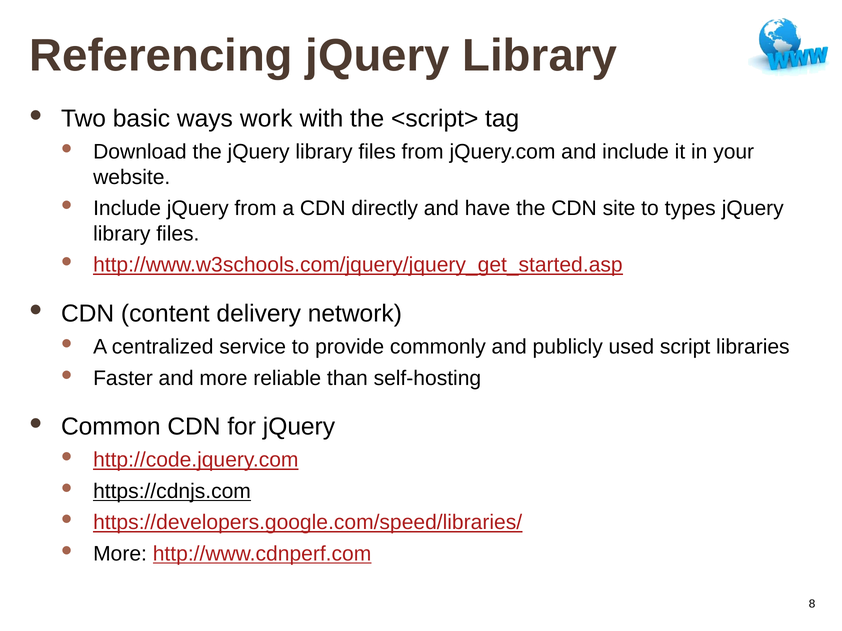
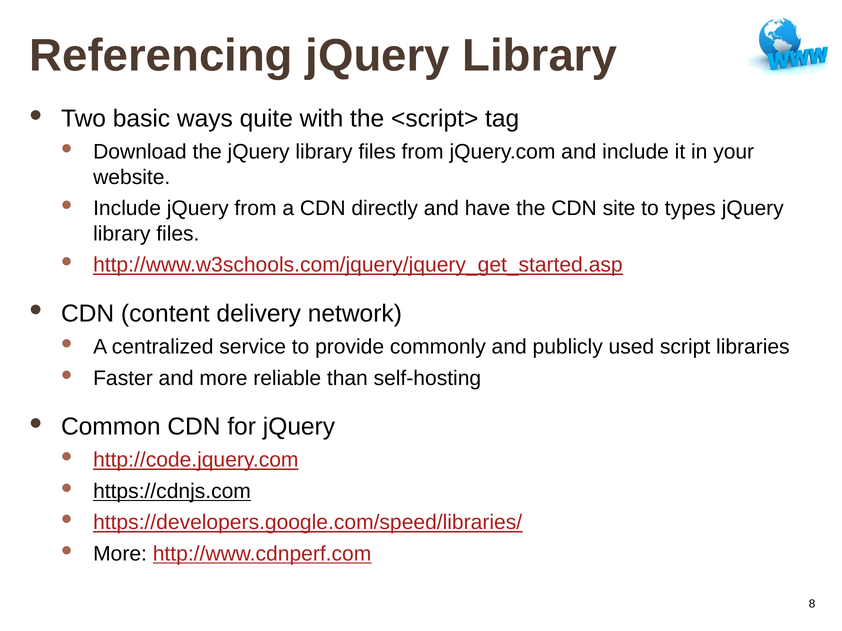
work: work -> quite
